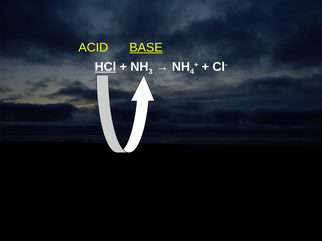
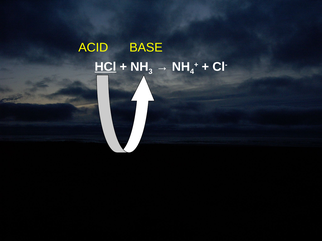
BASE underline: present -> none
